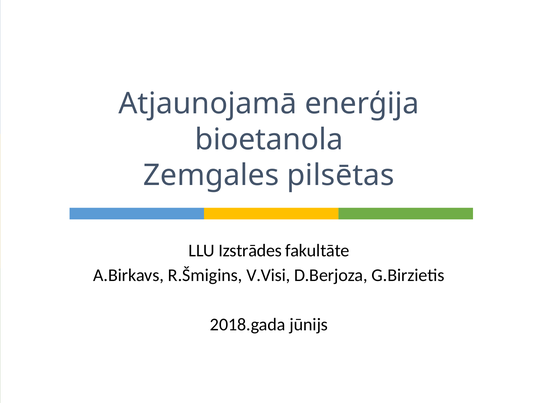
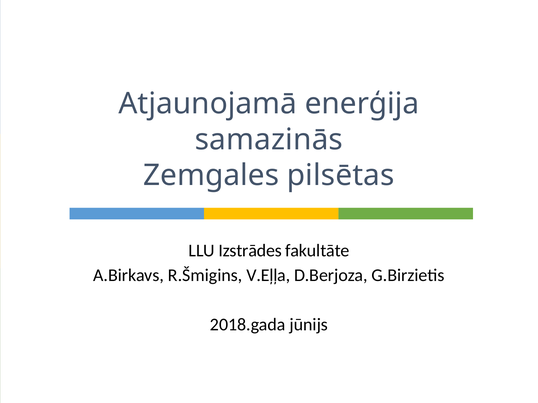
bioetanola: bioetanola -> samazinās
V.Visi: V.Visi -> V.Eļļa
